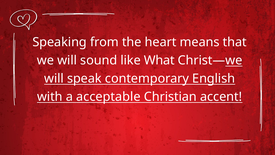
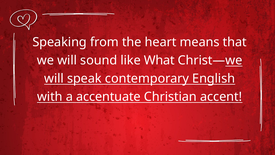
acceptable: acceptable -> accentuate
